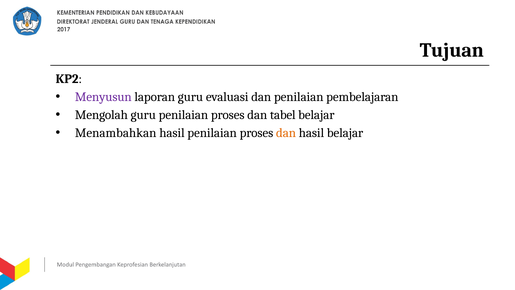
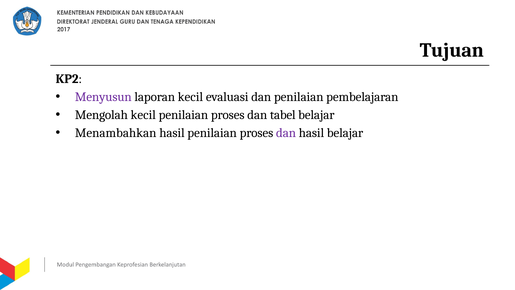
laporan guru: guru -> kecil
Mengolah guru: guru -> kecil
dan at (286, 133) colour: orange -> purple
